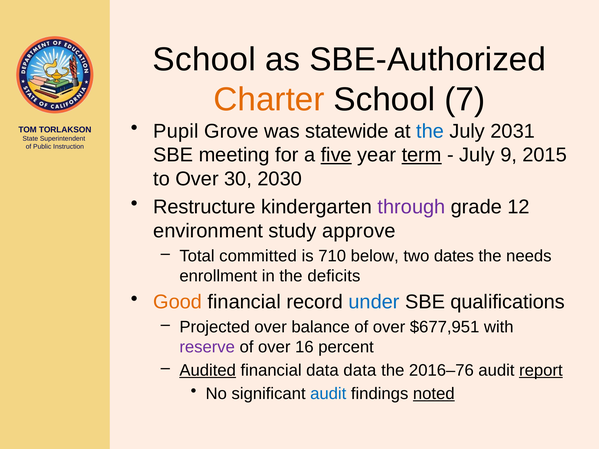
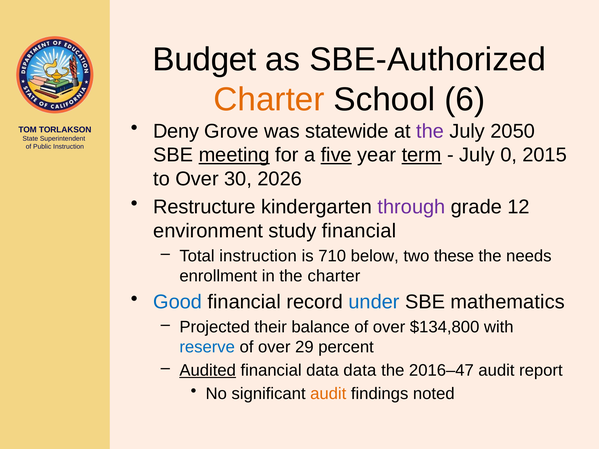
School at (204, 60): School -> Budget
7: 7 -> 6
Pupil: Pupil -> Deny
the at (430, 131) colour: blue -> purple
2031: 2031 -> 2050
meeting underline: none -> present
9: 9 -> 0
2030: 2030 -> 2026
study approve: approve -> financial
Total committed: committed -> instruction
dates: dates -> these
the deficits: deficits -> charter
Good colour: orange -> blue
qualifications: qualifications -> mathematics
Projected over: over -> their
$677,951: $677,951 -> $134,800
reserve colour: purple -> blue
16: 16 -> 29
2016–76: 2016–76 -> 2016–47
report underline: present -> none
audit at (328, 394) colour: blue -> orange
noted underline: present -> none
